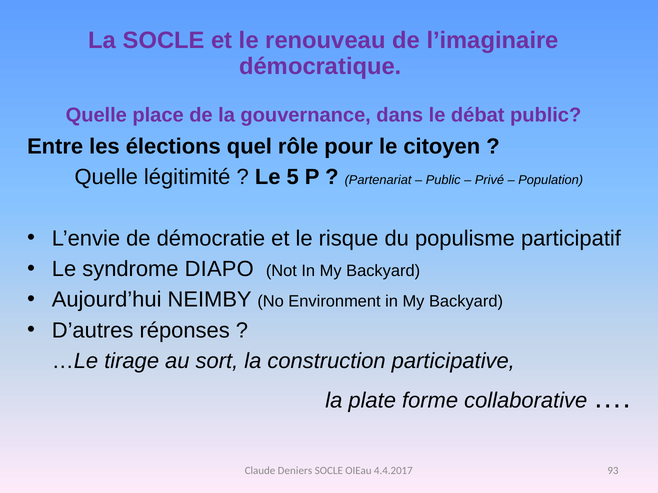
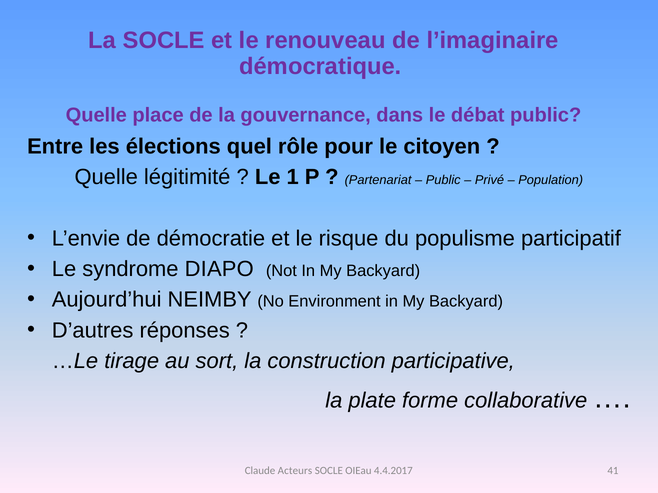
5: 5 -> 1
Deniers: Deniers -> Acteurs
93: 93 -> 41
